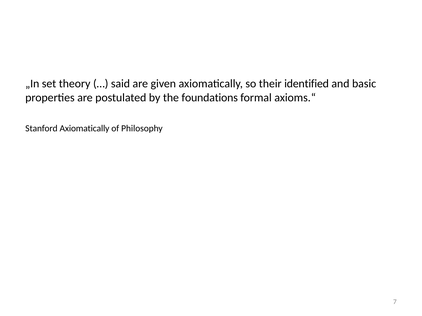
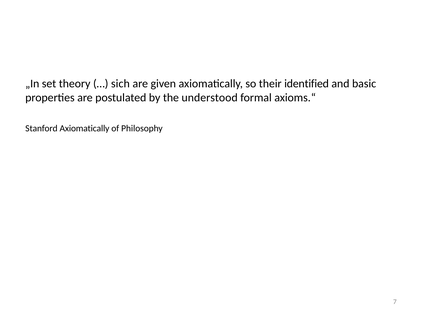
said: said -> sich
foundations: foundations -> understood
